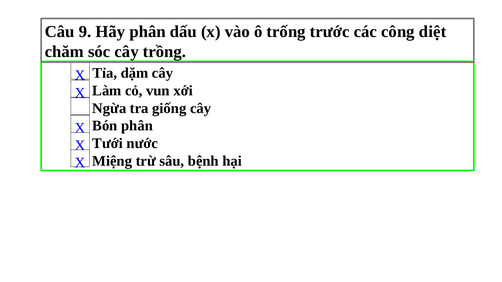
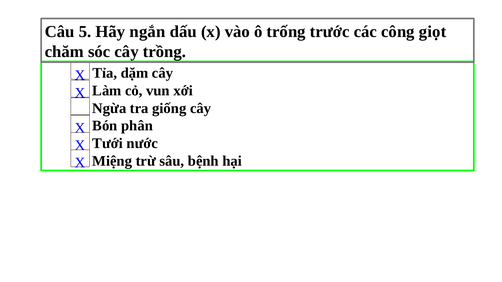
9: 9 -> 5
Hãy phân: phân -> ngắn
diệt: diệt -> giọt
